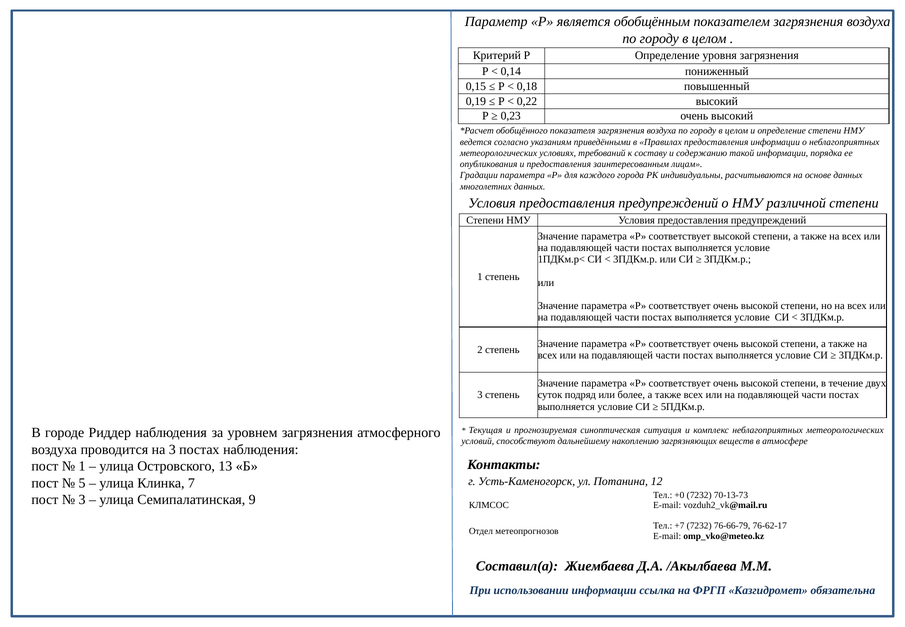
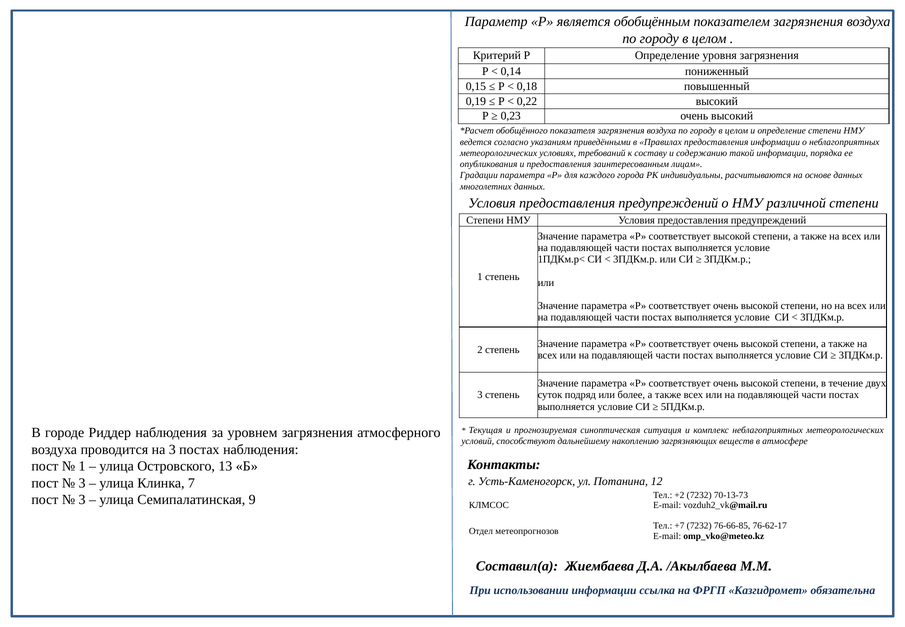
5 at (82, 483): 5 -> 3
+0: +0 -> +2
76-66-79: 76-66-79 -> 76-66-85
